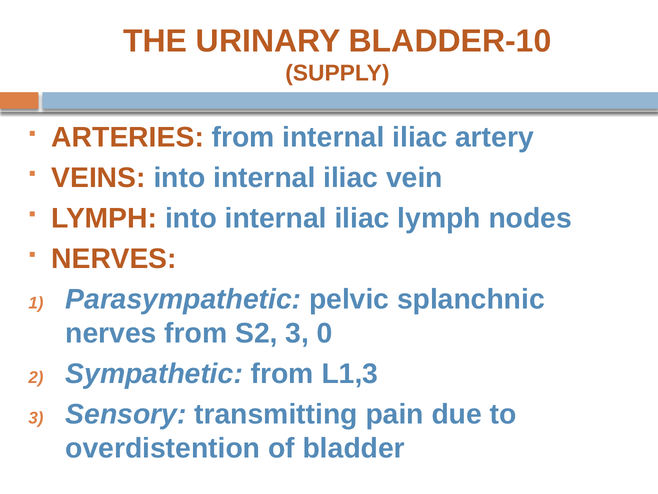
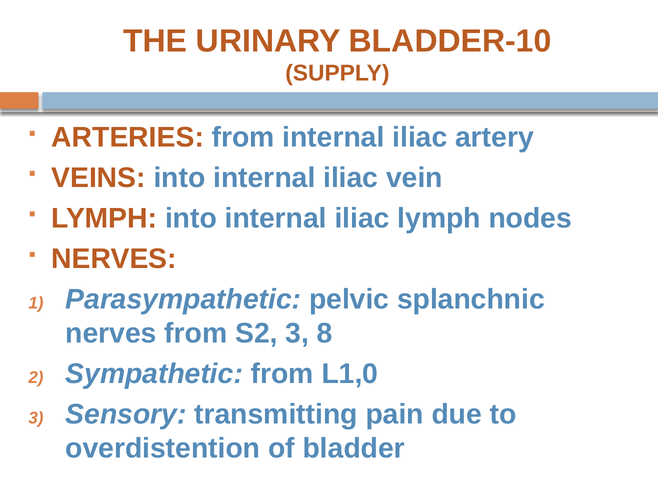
0: 0 -> 8
L1,3: L1,3 -> L1,0
